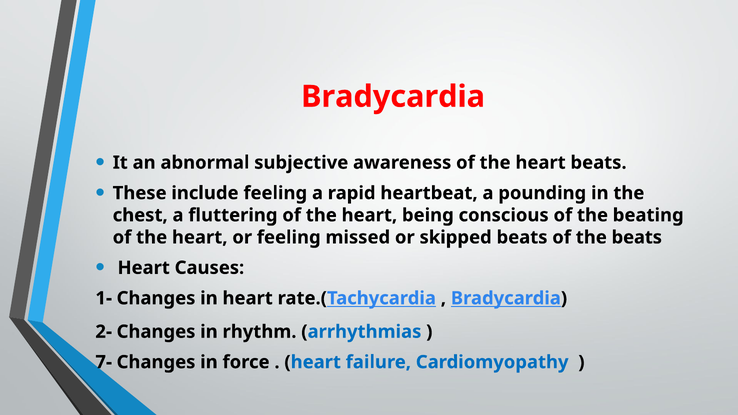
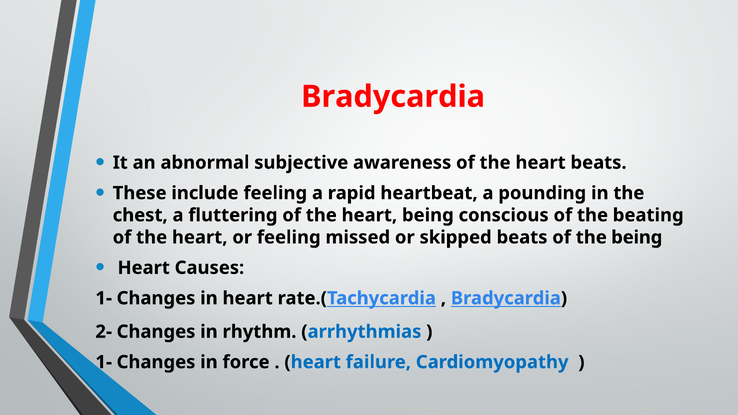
the beats: beats -> being
7- at (104, 362): 7- -> 1-
